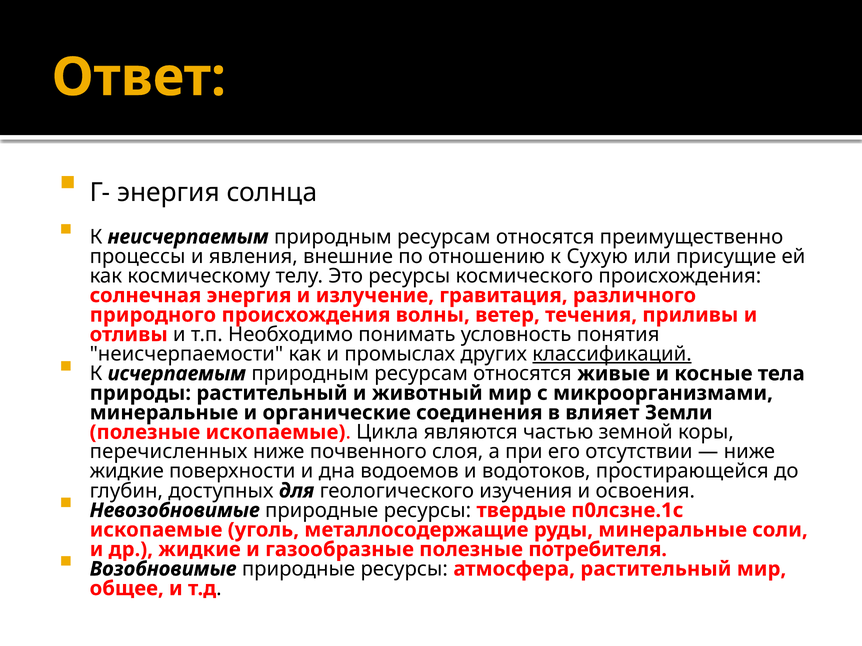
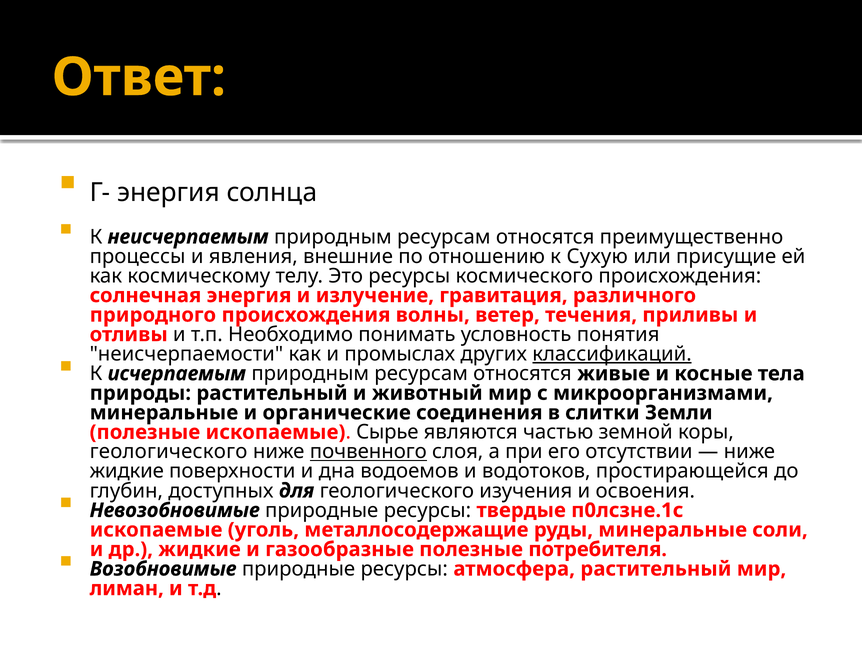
влияет: влияет -> слитки
Цикла: Цикла -> Сырье
перечисленных at (169, 452): перечисленных -> геологического
почвенного underline: none -> present
общее: общее -> лиман
